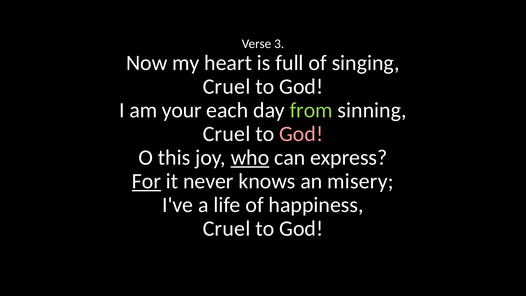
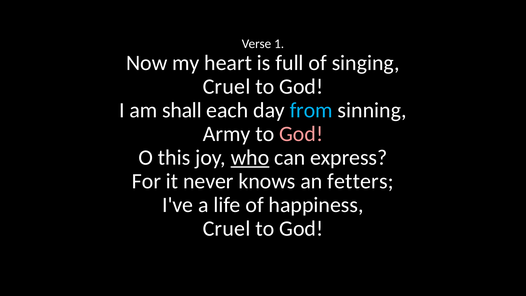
3: 3 -> 1
your: your -> shall
from colour: light green -> light blue
Cruel at (227, 134): Cruel -> Army
For underline: present -> none
misery: misery -> fetters
